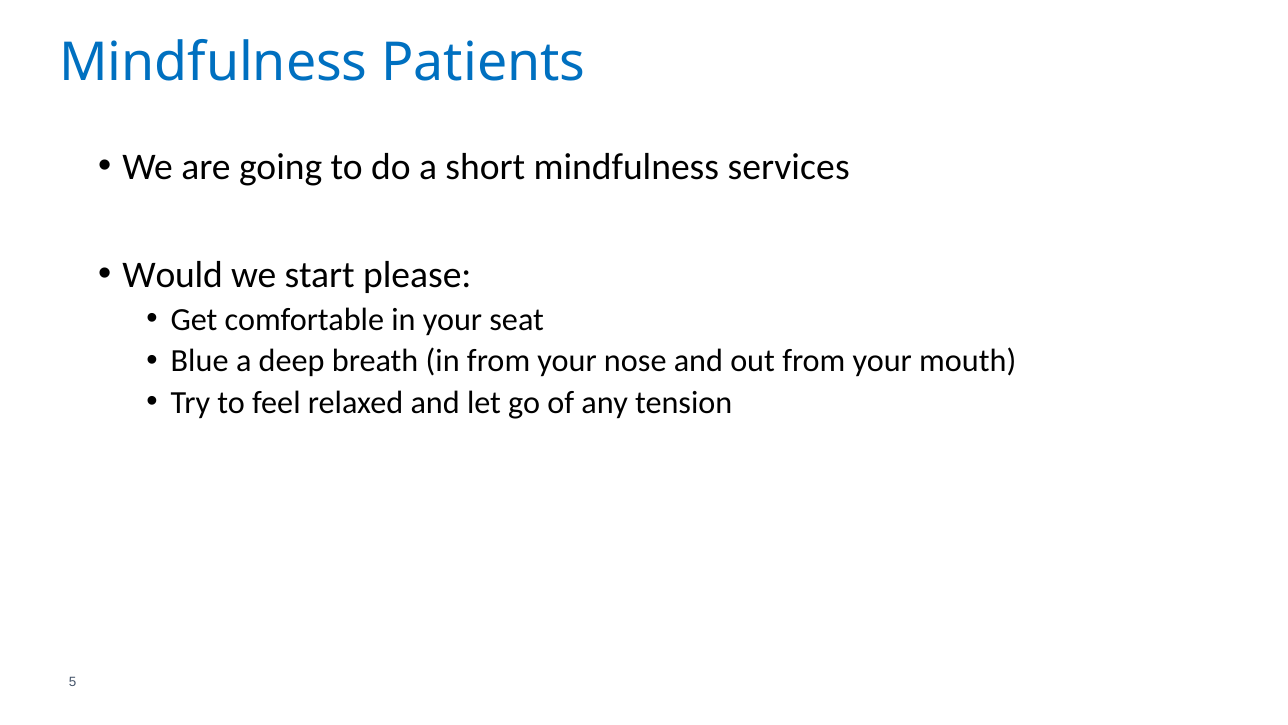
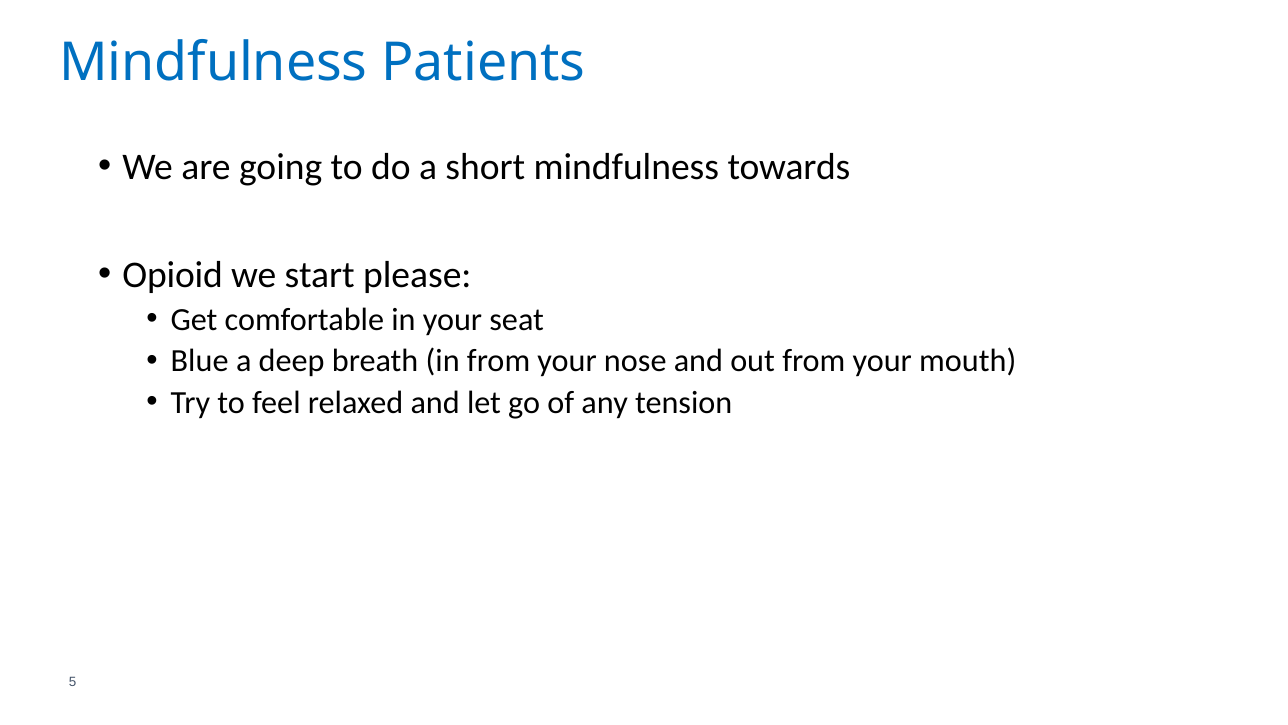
services: services -> towards
Would: Would -> Opioid
